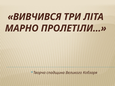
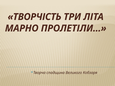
ВИВЧИВСЯ: ВИВЧИВСЯ -> ТВОРЧІСТЬ
